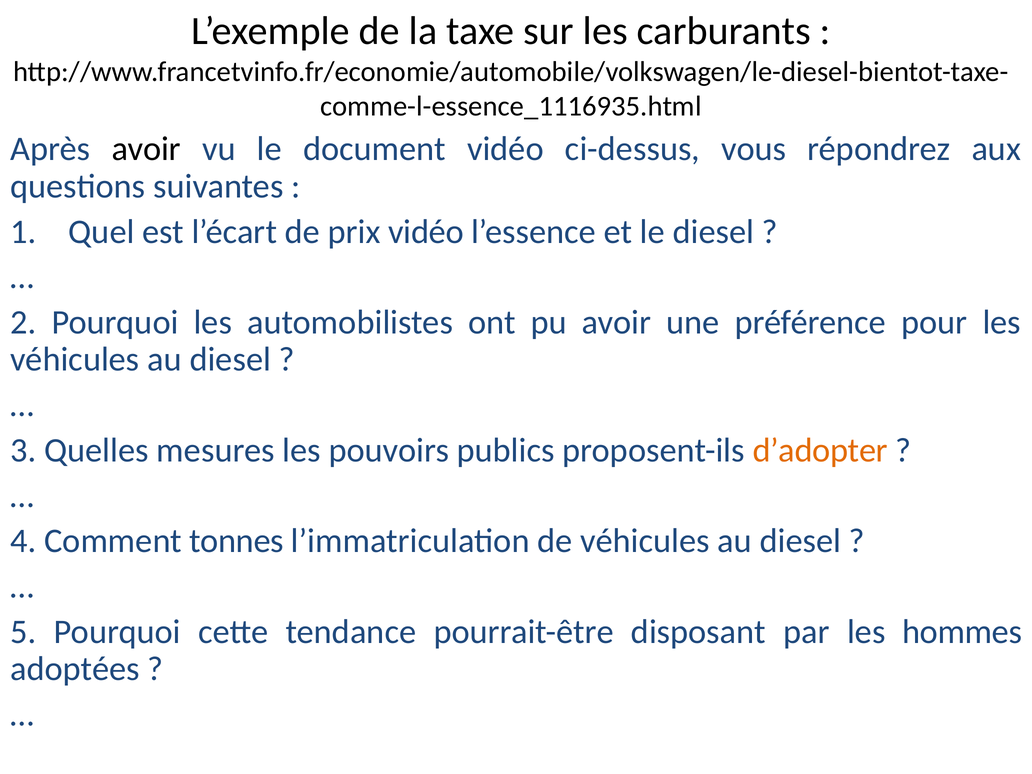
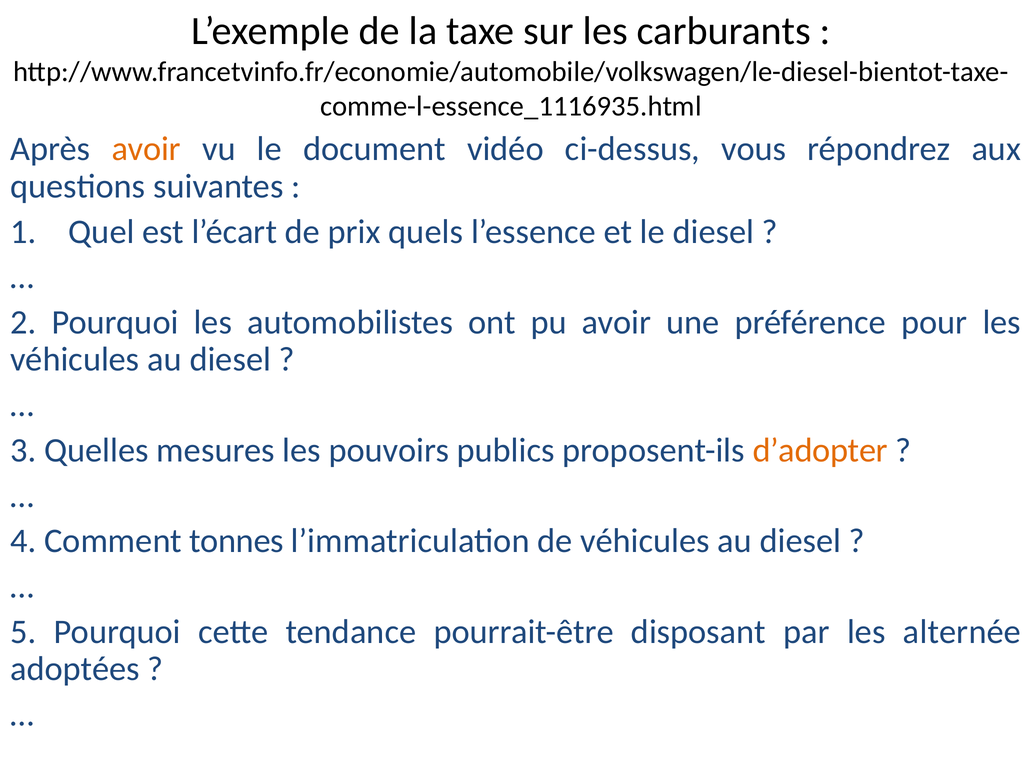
avoir at (146, 149) colour: black -> orange
prix vidéo: vidéo -> quels
hommes: hommes -> alternée
